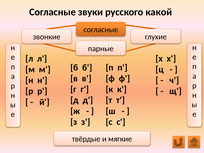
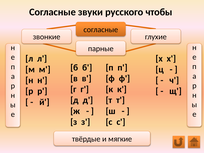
какой: какой -> чтобы
